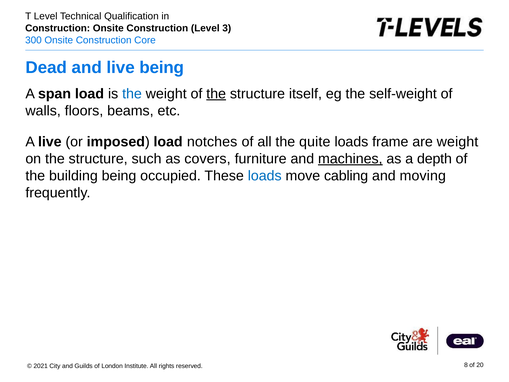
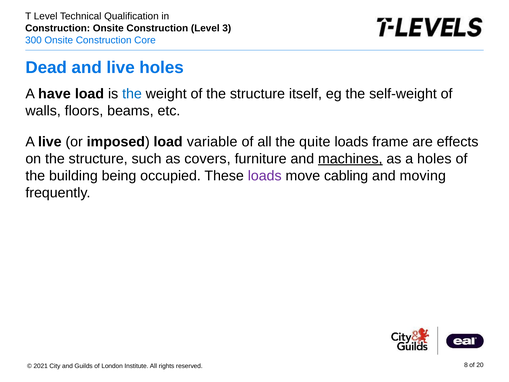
live being: being -> holes
span: span -> have
the at (216, 94) underline: present -> none
notches: notches -> variable
are weight: weight -> effects
a depth: depth -> holes
loads at (265, 176) colour: blue -> purple
